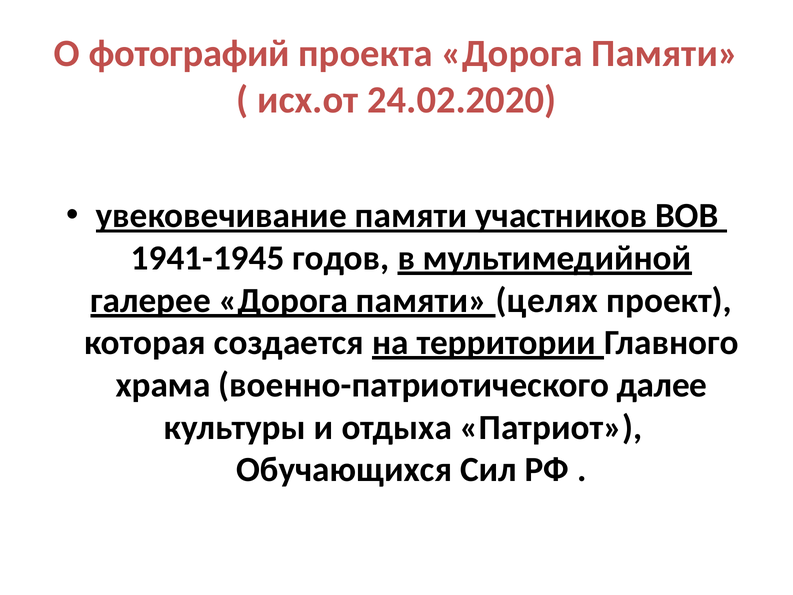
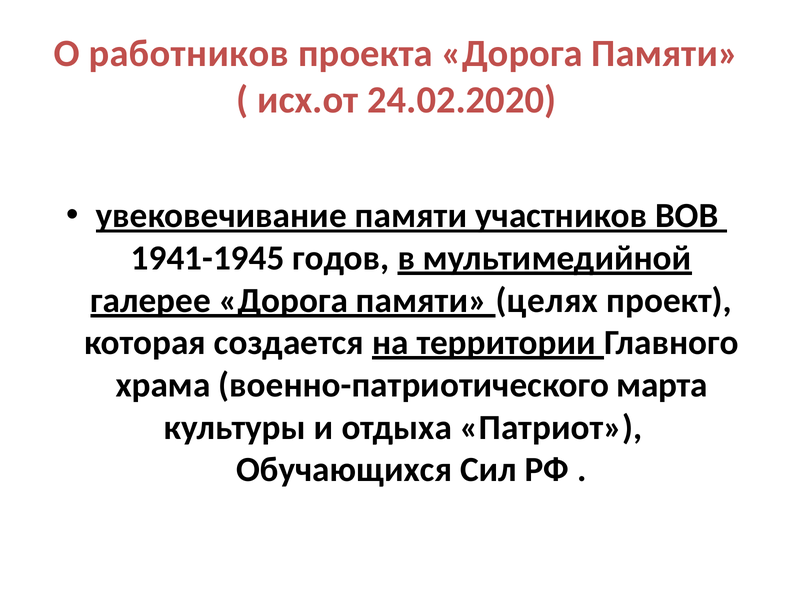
фотографий: фотографий -> работников
далее: далее -> марта
